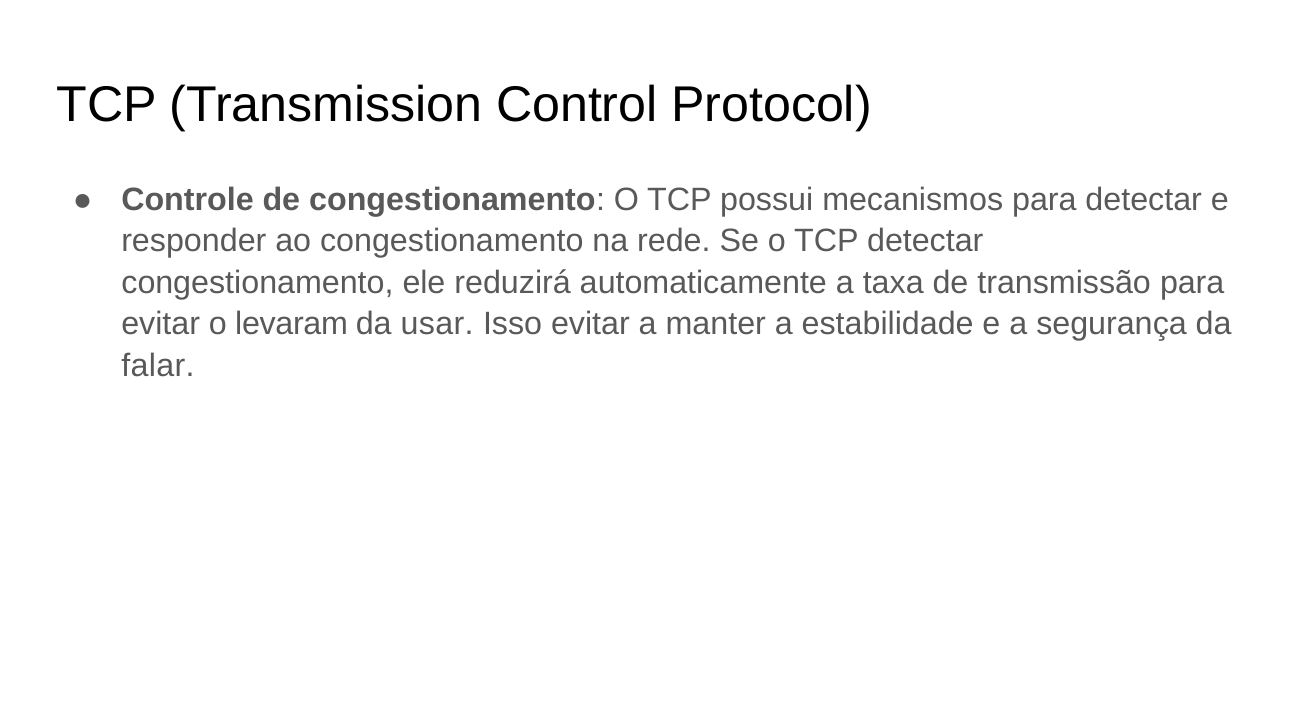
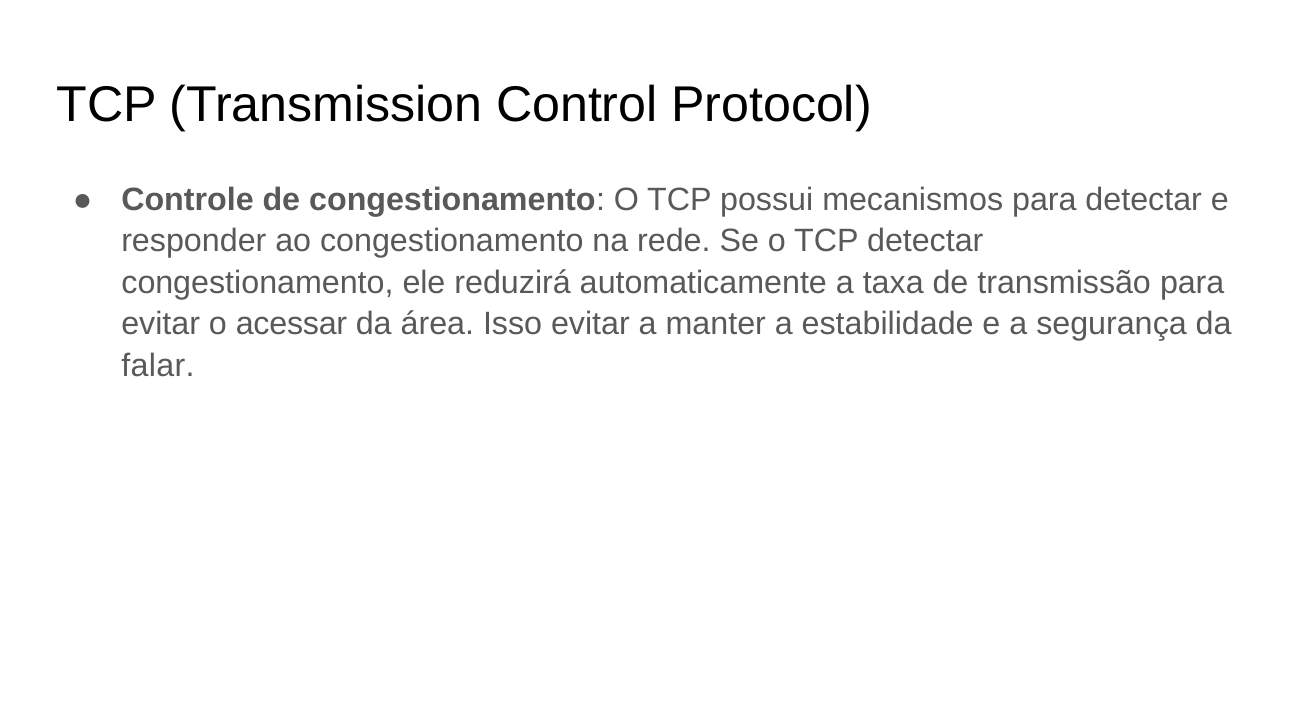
levaram: levaram -> acessar
usar: usar -> área
